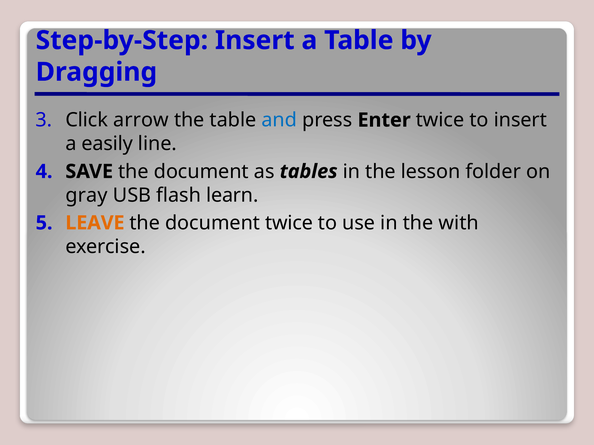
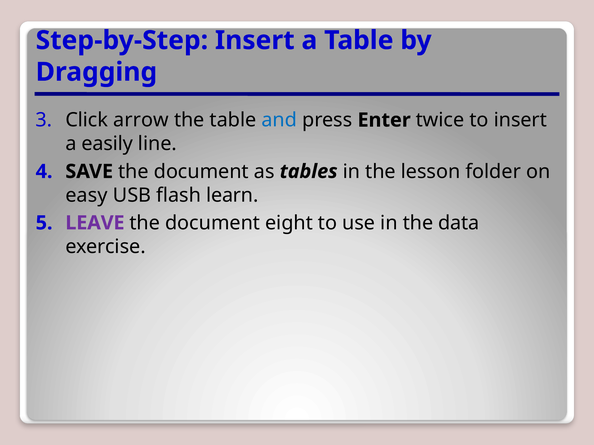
gray: gray -> easy
LEAVE colour: orange -> purple
document twice: twice -> eight
with: with -> data
